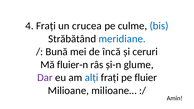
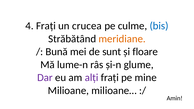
meridiane colour: blue -> orange
încă: încă -> sunt
ceruri: ceruri -> floare
fluier-n: fluier-n -> lume-n
alți colour: blue -> purple
fluier: fluier -> mine
